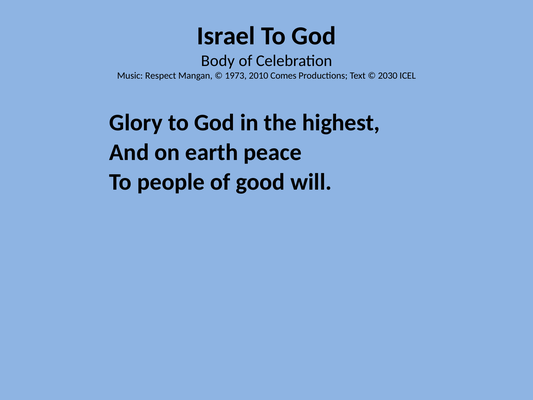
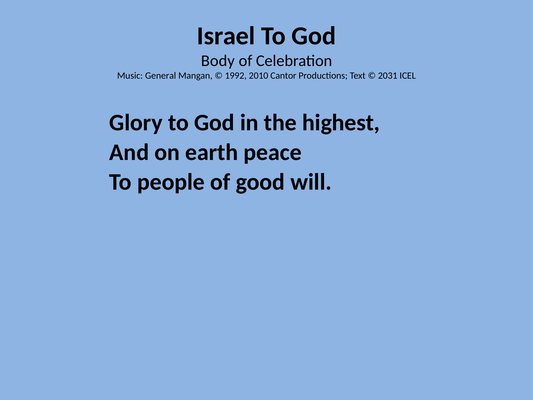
Respect: Respect -> General
1973: 1973 -> 1992
Comes: Comes -> Cantor
2030: 2030 -> 2031
